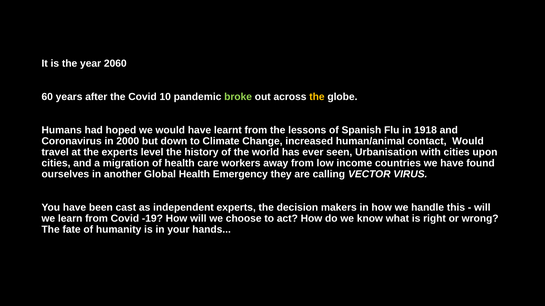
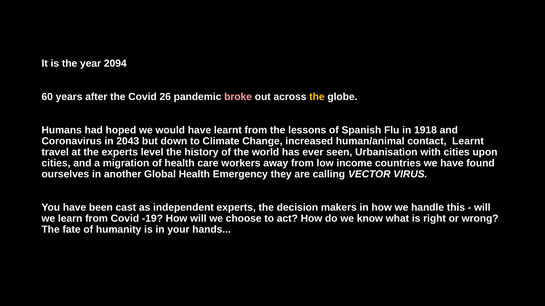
2060: 2060 -> 2094
10: 10 -> 26
broke colour: light green -> pink
2000: 2000 -> 2043
contact Would: Would -> Learnt
